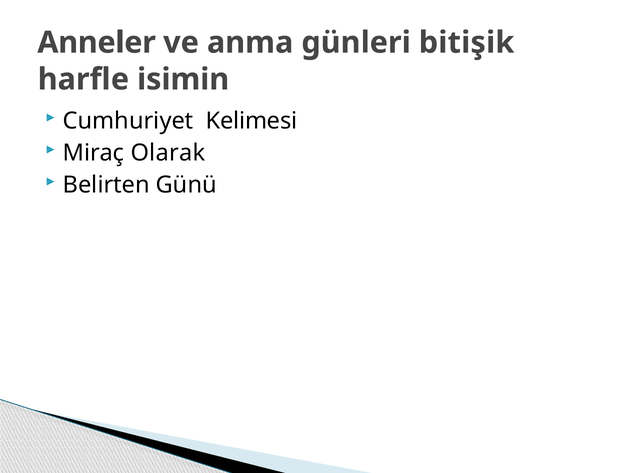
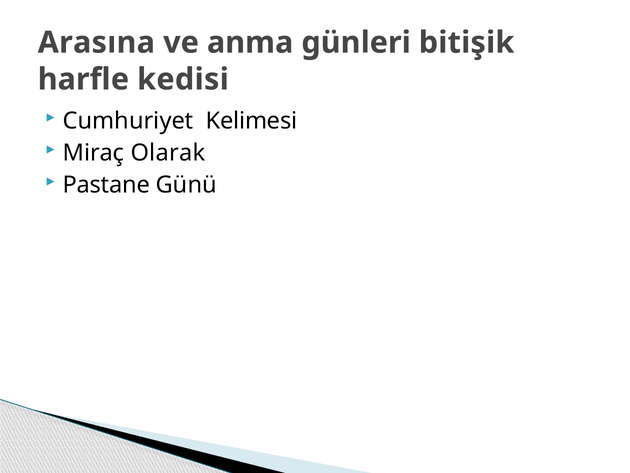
Anneler: Anneler -> Arasına
isimin: isimin -> kedisi
Belirten: Belirten -> Pastane
